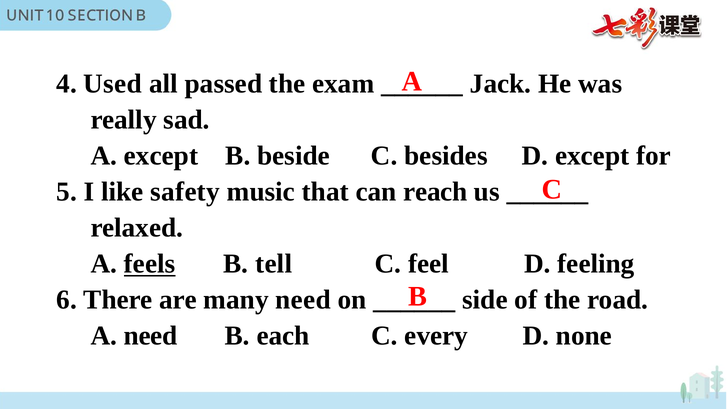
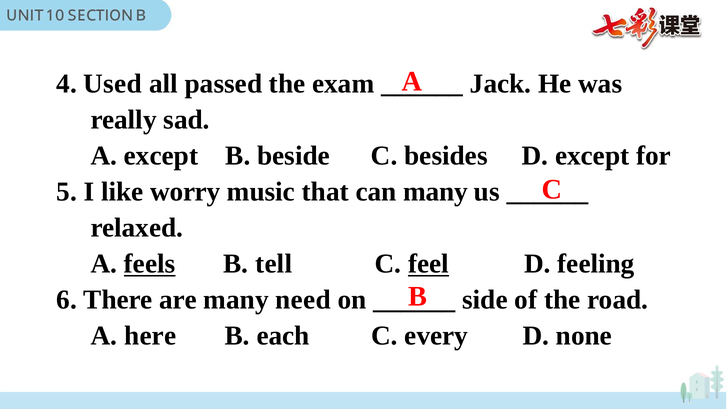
safety: safety -> worry
can reach: reach -> many
feel underline: none -> present
A need: need -> here
